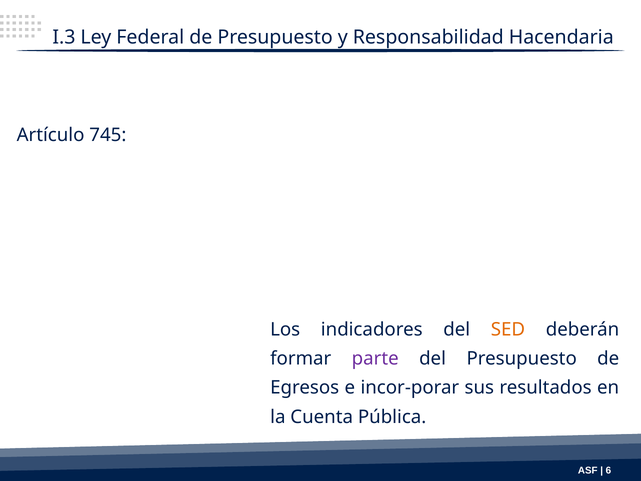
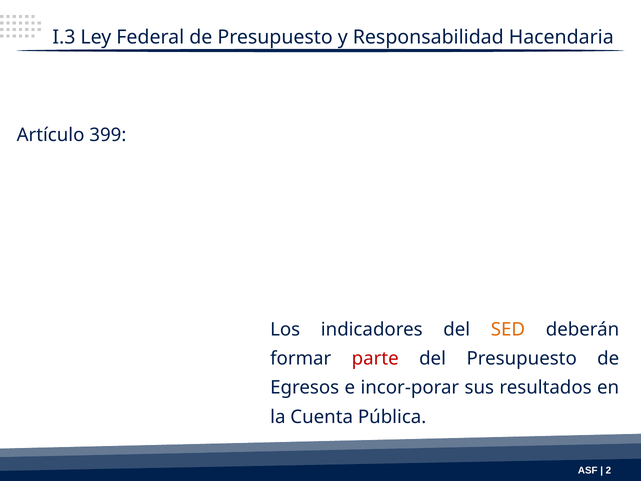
745: 745 -> 399
parte colour: purple -> red
6: 6 -> 2
